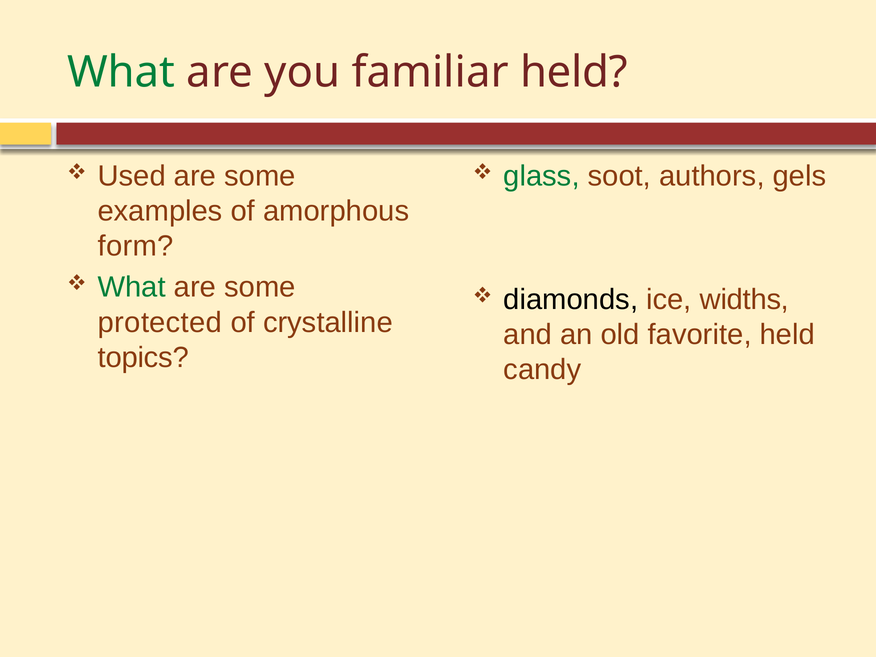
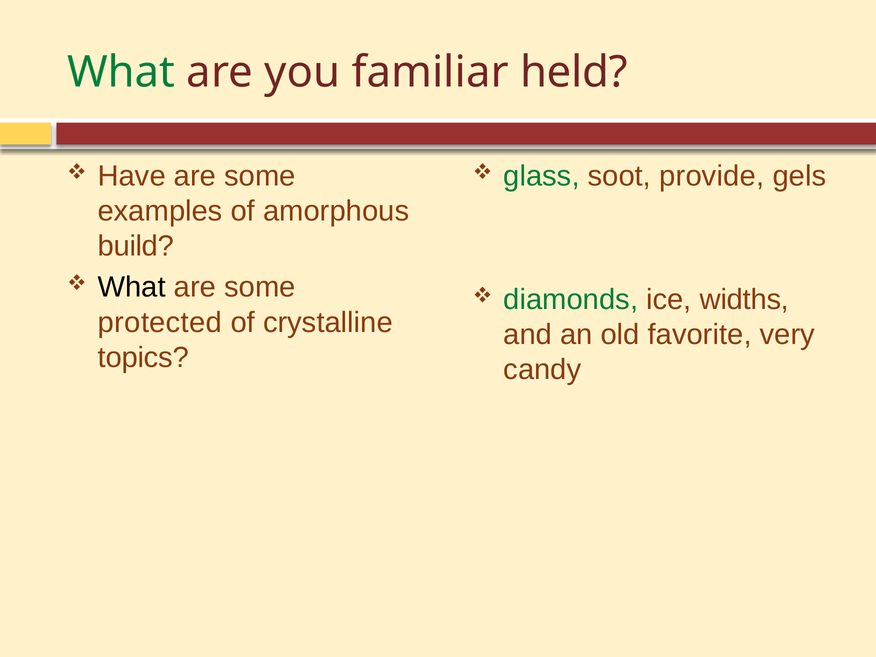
Used: Used -> Have
authors: authors -> provide
form: form -> build
What at (132, 287) colour: green -> black
diamonds colour: black -> green
favorite held: held -> very
